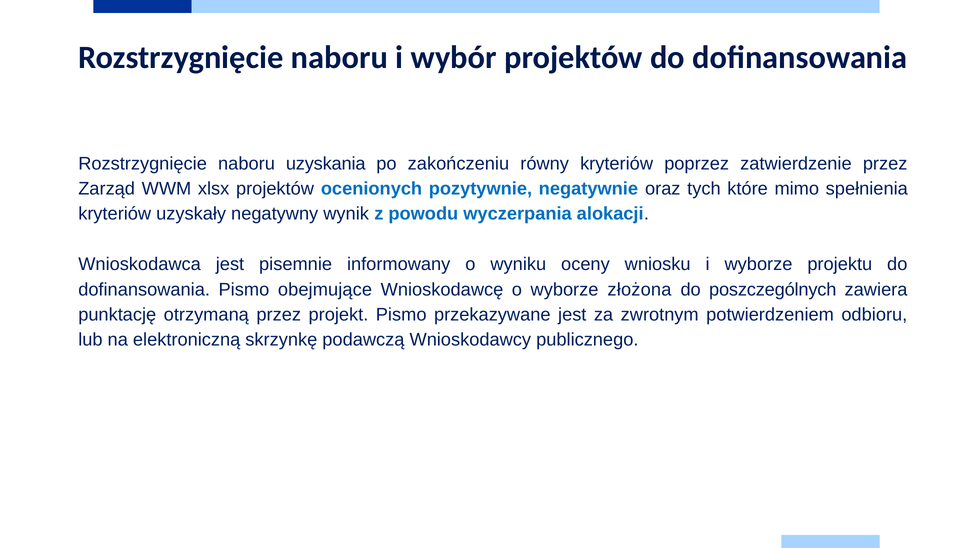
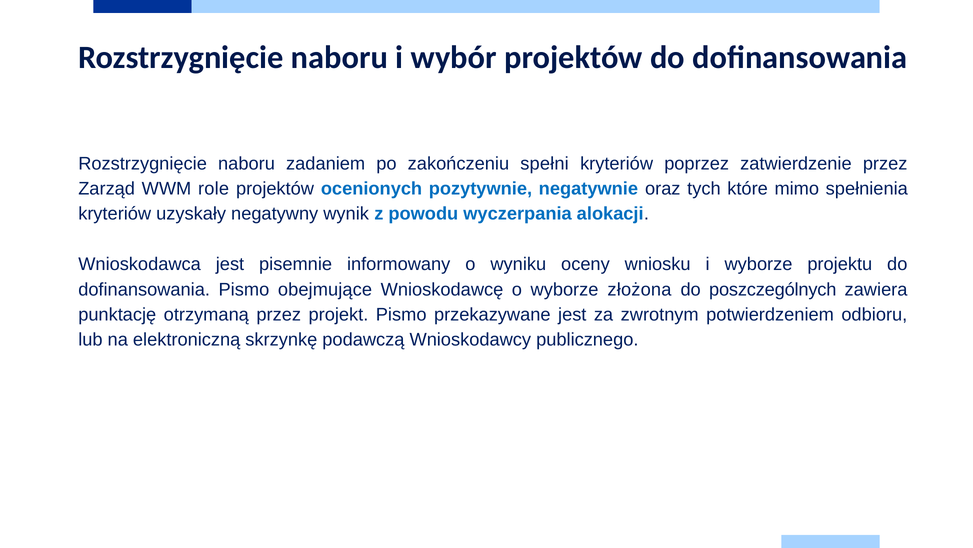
uzyskania: uzyskania -> zadaniem
równy: równy -> spełni
xlsx: xlsx -> role
